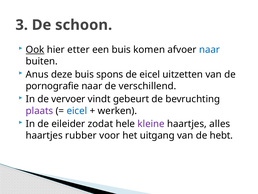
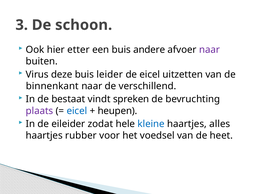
Ook underline: present -> none
komen: komen -> andere
naar at (209, 50) colour: blue -> purple
Anus: Anus -> Virus
spons: spons -> leider
pornografie: pornografie -> binnenkant
vervoer: vervoer -> bestaat
gebeurt: gebeurt -> spreken
werken: werken -> heupen
kleine colour: purple -> blue
uitgang: uitgang -> voedsel
hebt: hebt -> heet
